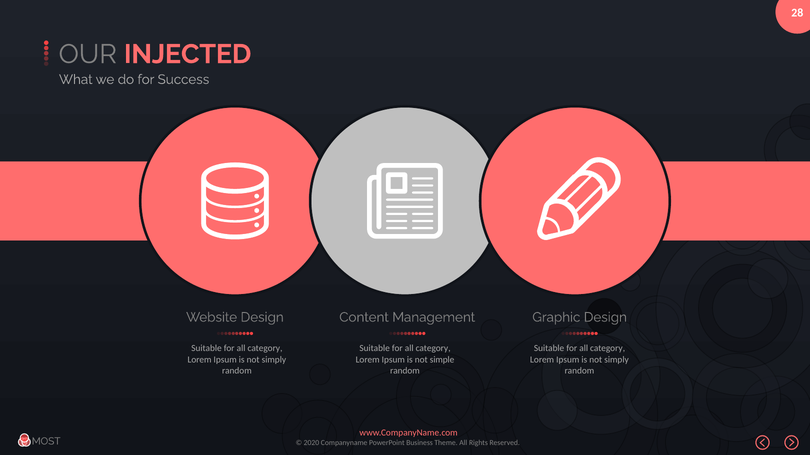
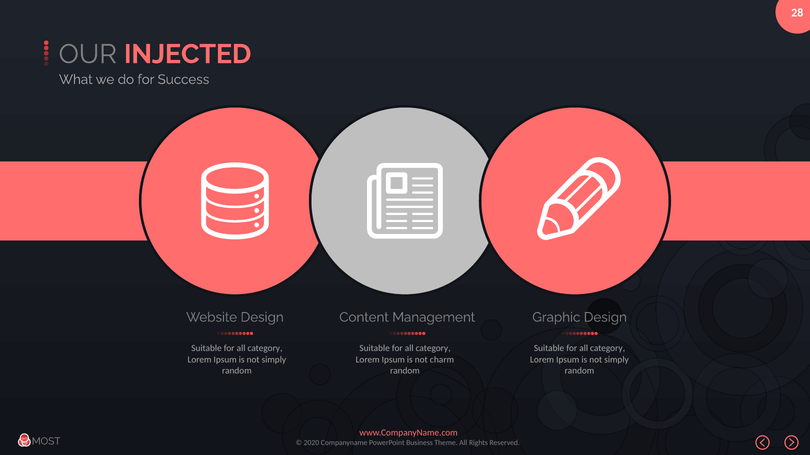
simple: simple -> charm
